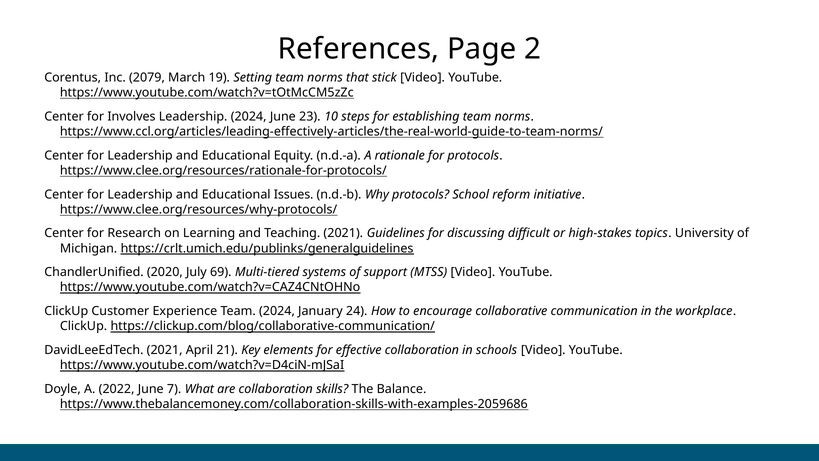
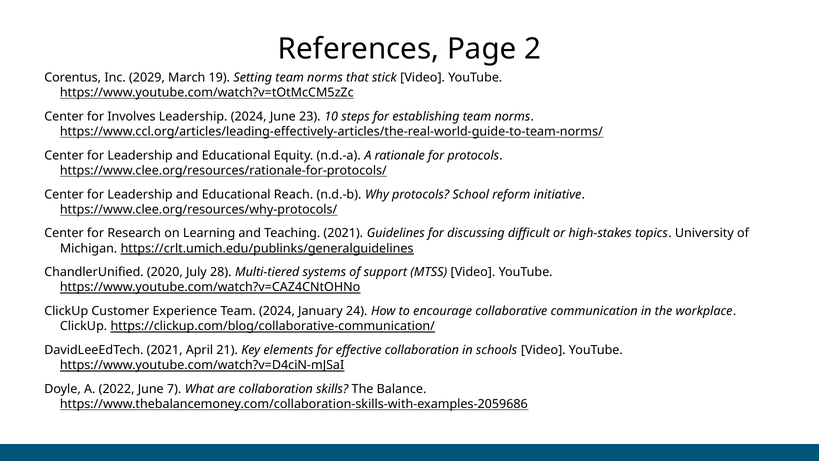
2079: 2079 -> 2029
Issues: Issues -> Reach
69: 69 -> 28
